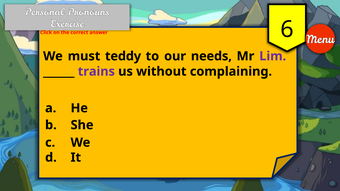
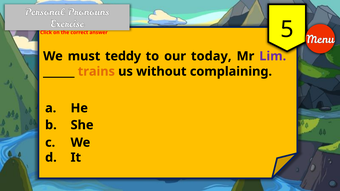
6: 6 -> 5
needs: needs -> today
trains colour: purple -> orange
